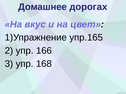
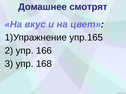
дорогах: дорогах -> смотрят
